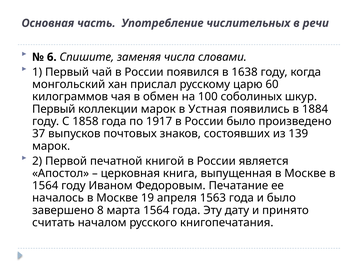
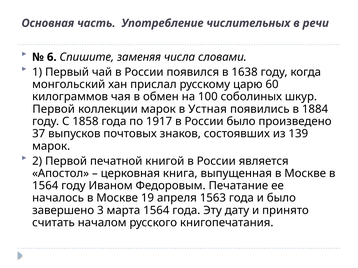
Первый at (54, 109): Первый -> Первой
8: 8 -> 3
